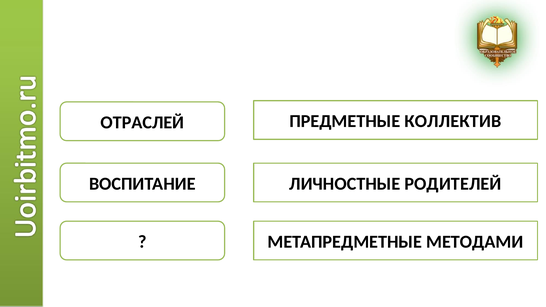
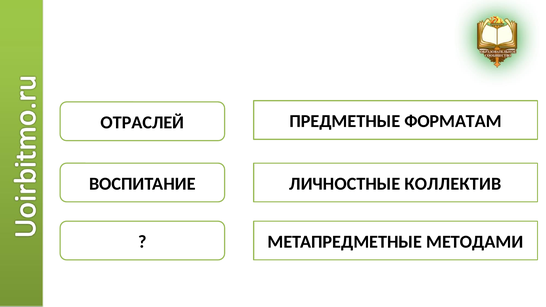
КОЛЛЕКТИВ: КОЛЛЕКТИВ -> ФОРМАТАМ
РОДИТЕЛЕЙ: РОДИТЕЛЕЙ -> КОЛЛЕКТИВ
